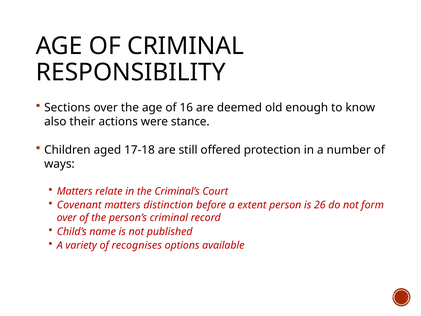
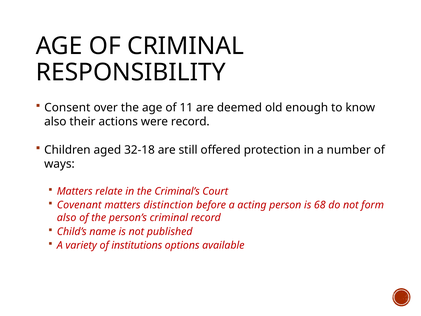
Sections: Sections -> Consent
16: 16 -> 11
were stance: stance -> record
17-18: 17-18 -> 32-18
extent: extent -> acting
26: 26 -> 68
over at (67, 218): over -> also
recognises: recognises -> institutions
